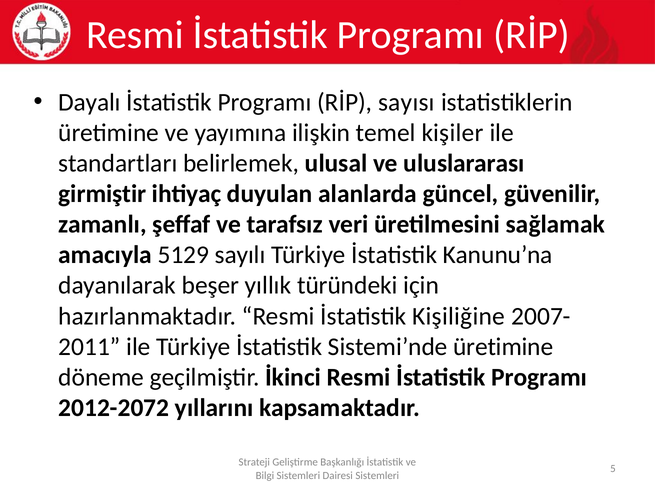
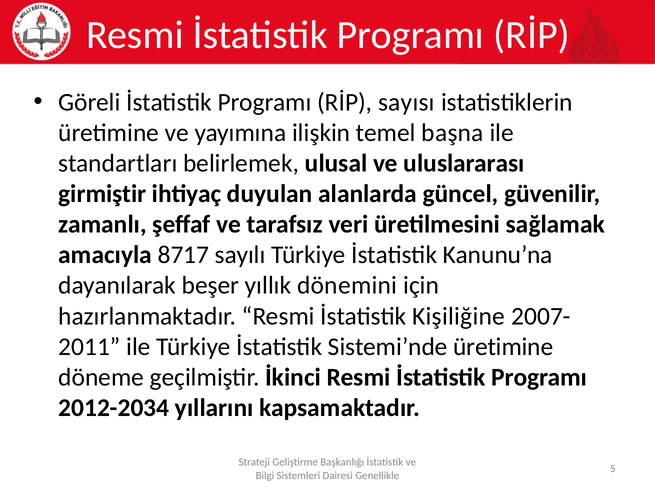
Dayalı: Dayalı -> Göreli
kişiler: kişiler -> başna
5129: 5129 -> 8717
türündeki: türündeki -> dönemini
2012-2072: 2012-2072 -> 2012-2034
Dairesi Sistemleri: Sistemleri -> Genellikle
